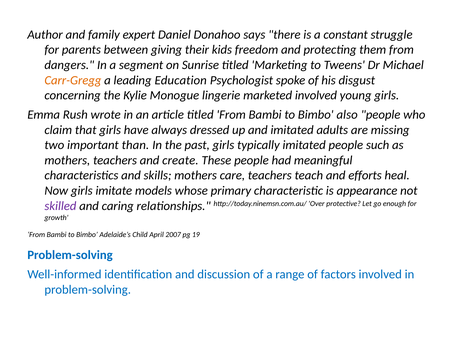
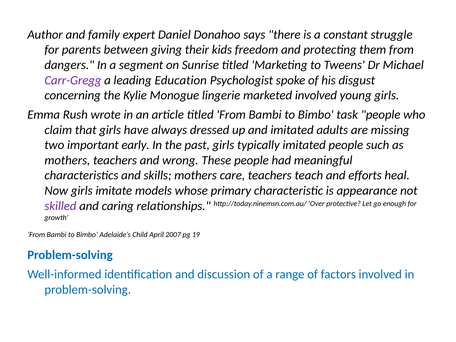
Carr-Gregg colour: orange -> purple
also: also -> task
than: than -> early
create: create -> wrong
